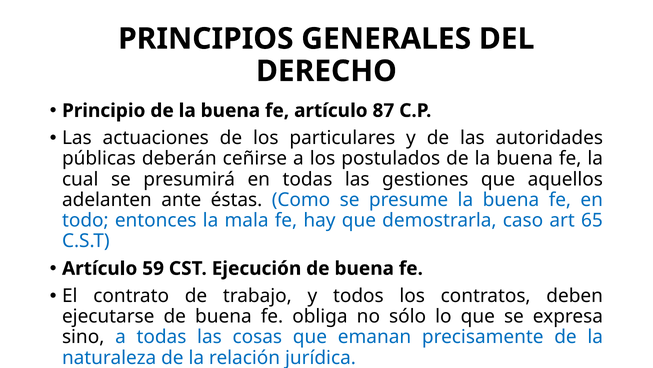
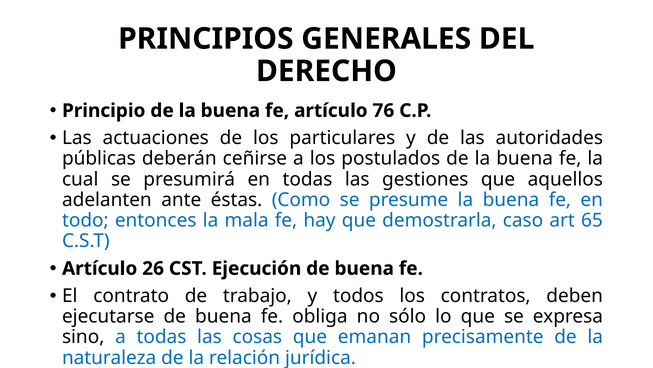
87: 87 -> 76
59: 59 -> 26
